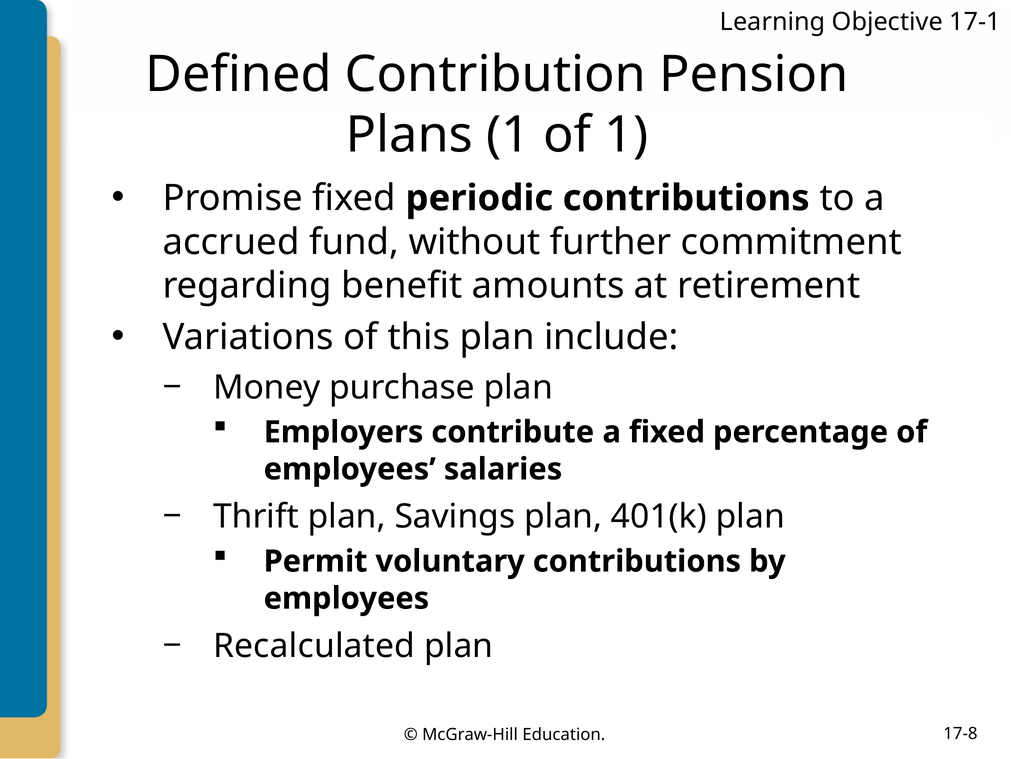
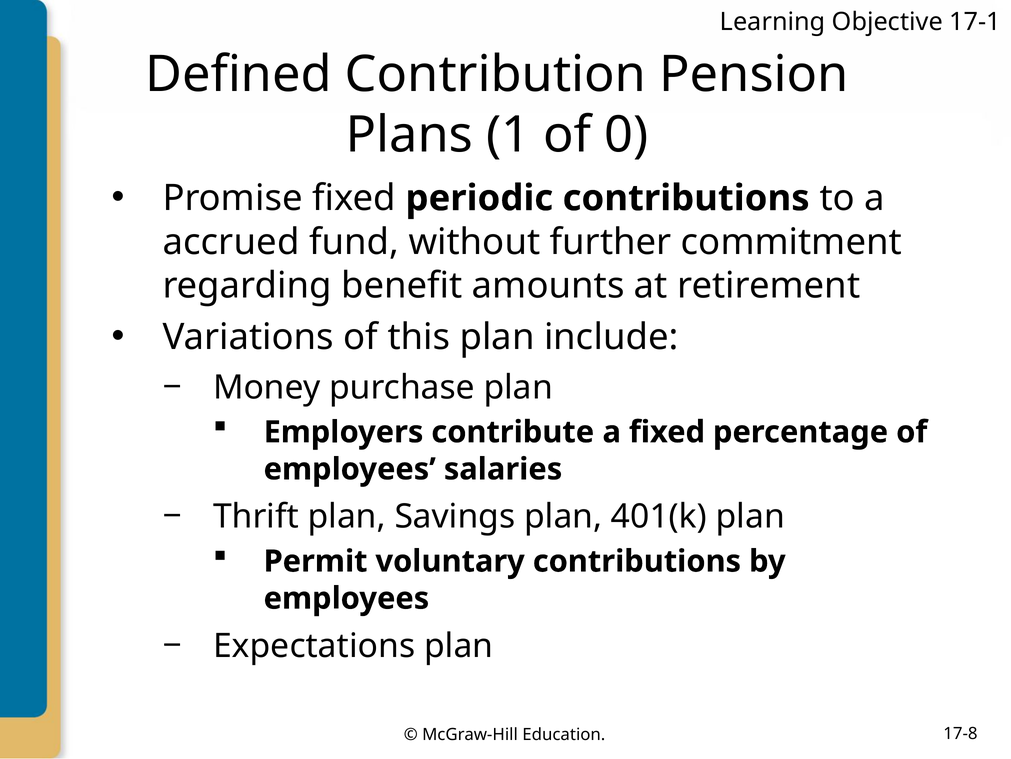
of 1: 1 -> 0
Recalculated: Recalculated -> Expectations
